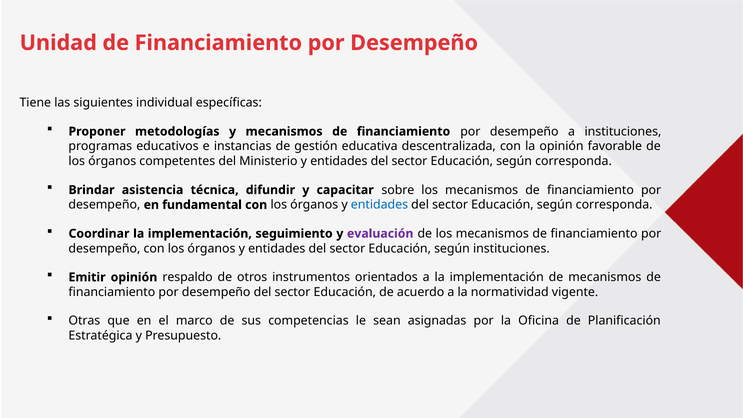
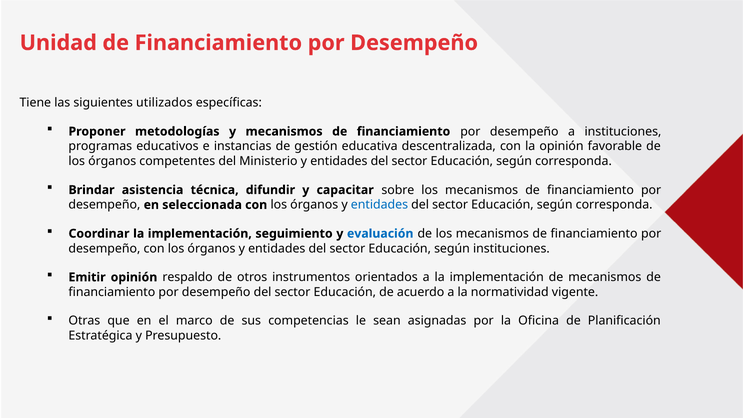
individual: individual -> utilizados
fundamental: fundamental -> seleccionada
evaluación colour: purple -> blue
